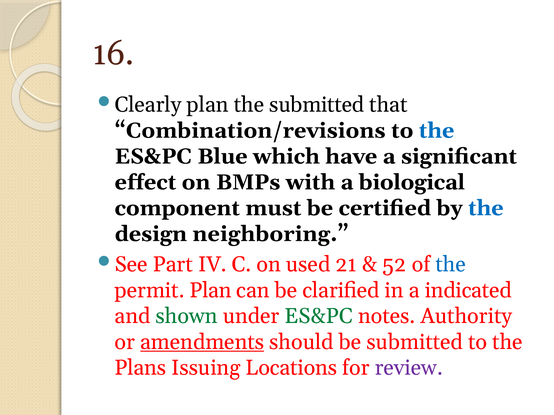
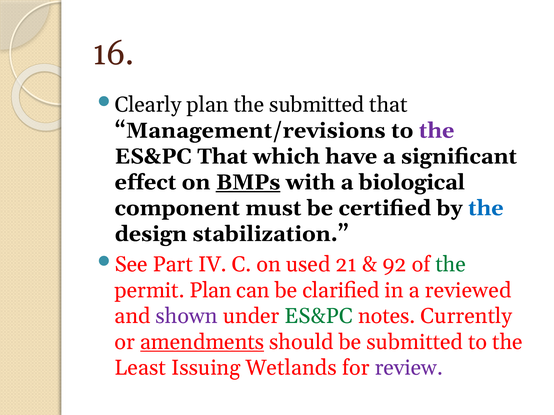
Combination/revisions: Combination/revisions -> Management/revisions
the at (437, 131) colour: blue -> purple
ES&PC Blue: Blue -> That
BMPs underline: none -> present
neighboring: neighboring -> stabilization
52: 52 -> 92
the at (451, 265) colour: blue -> green
indicated: indicated -> reviewed
shown colour: green -> purple
Authority: Authority -> Currently
Plans: Plans -> Least
Locations: Locations -> Wetlands
